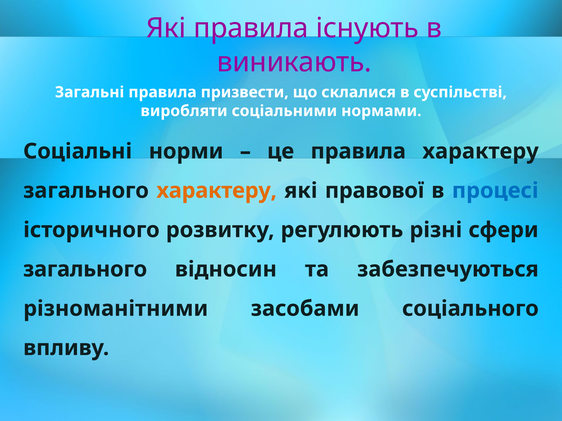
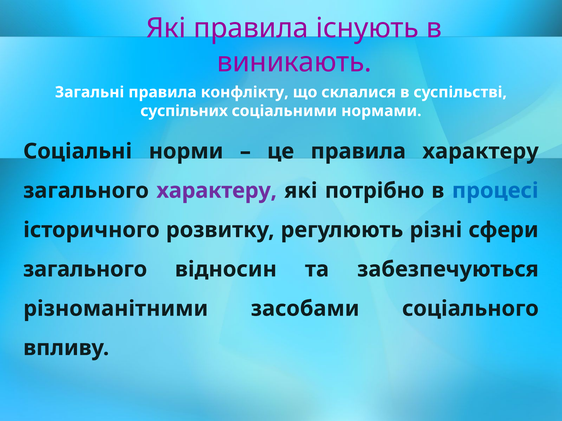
призвести: призвести -> конфлікту
виробляти: виробляти -> суспільних
характеру at (217, 191) colour: orange -> purple
правової: правової -> потрібно
